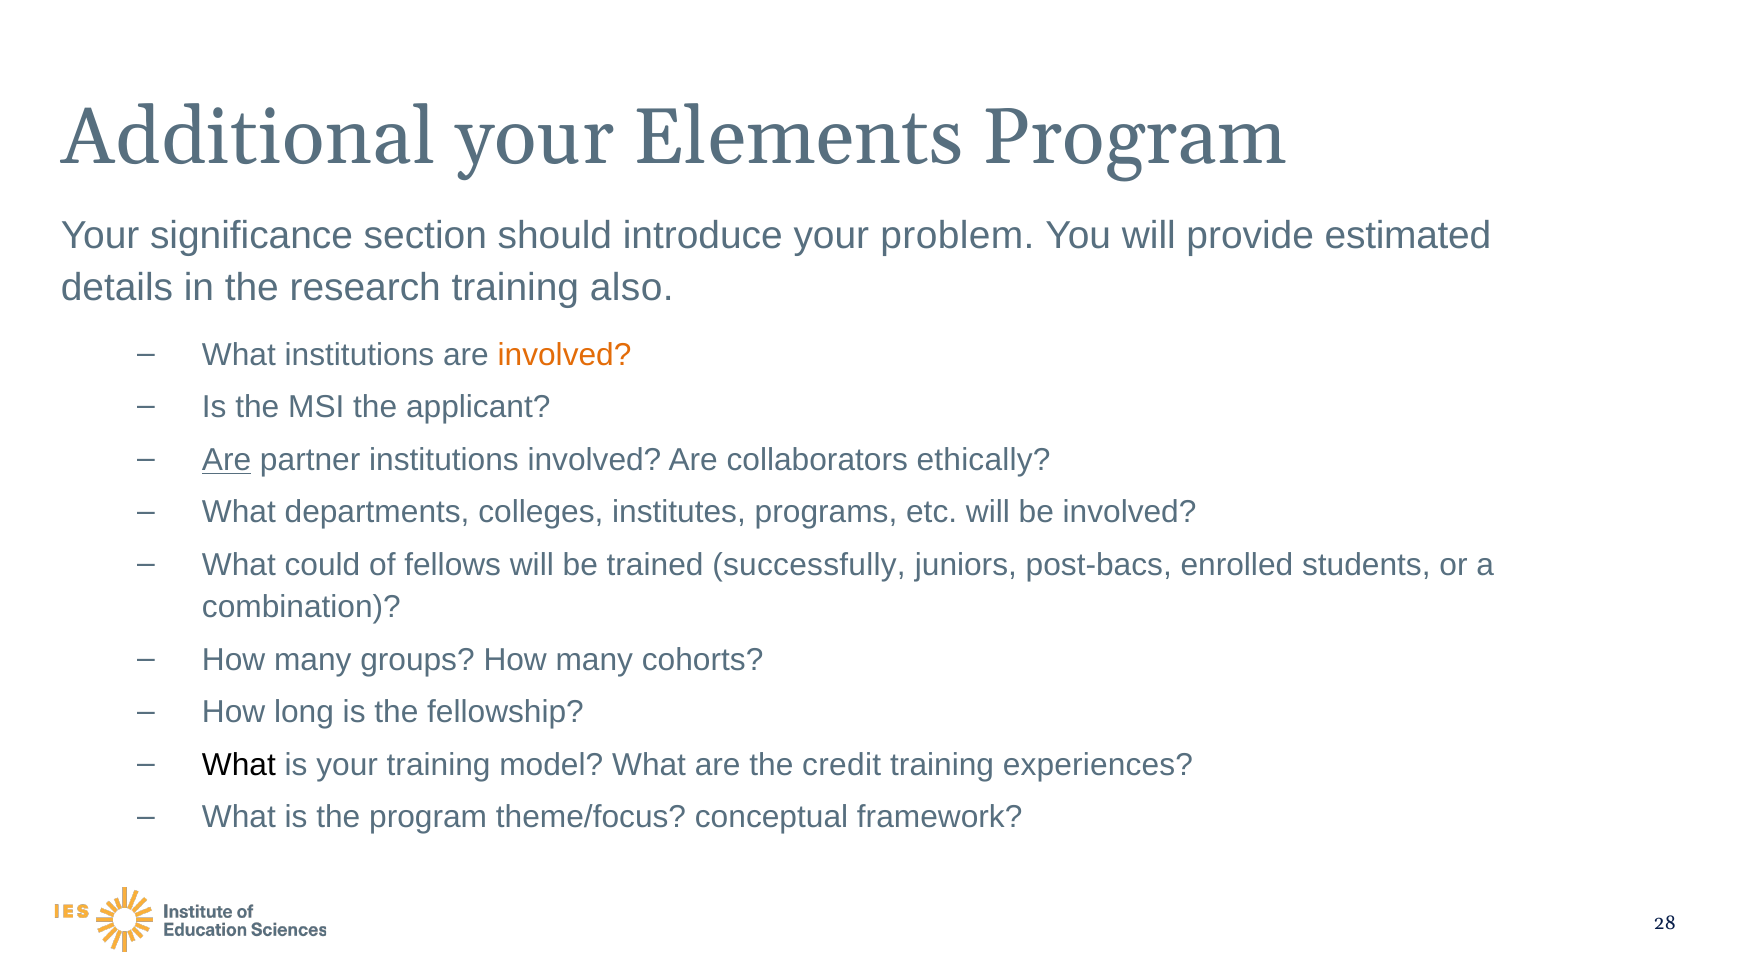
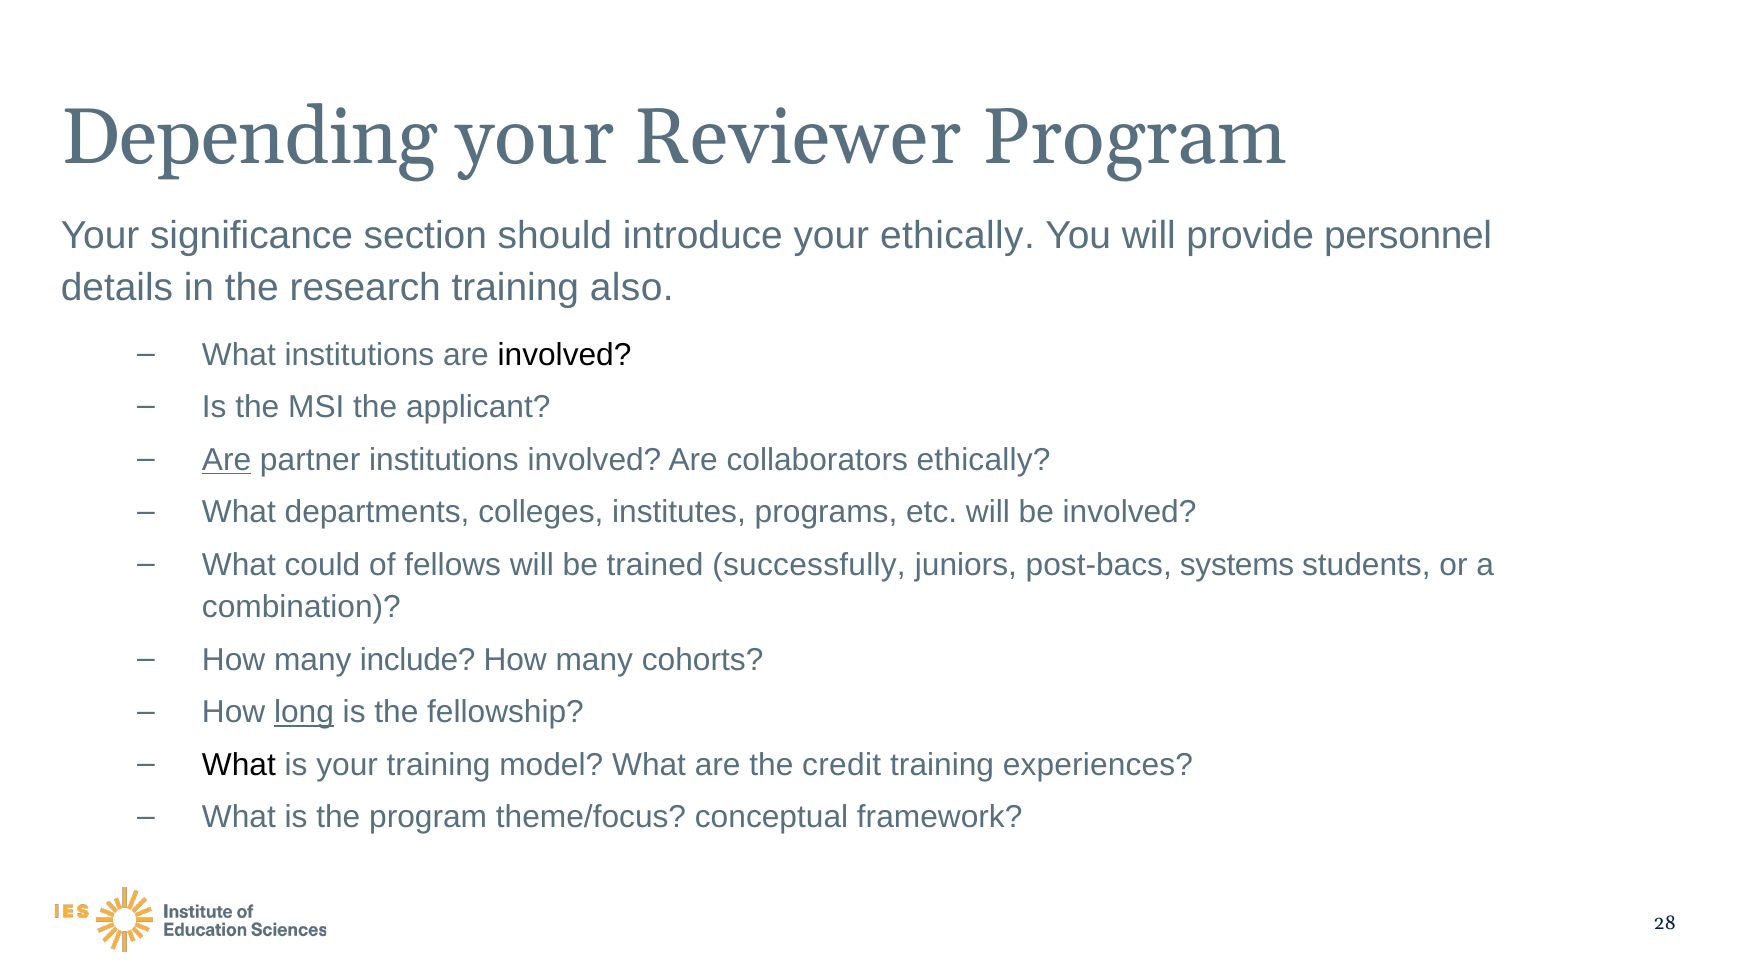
Additional: Additional -> Depending
Elements: Elements -> Reviewer
your problem: problem -> ethically
estimated: estimated -> personnel
involved at (565, 355) colour: orange -> black
enrolled: enrolled -> systems
groups: groups -> include
long underline: none -> present
